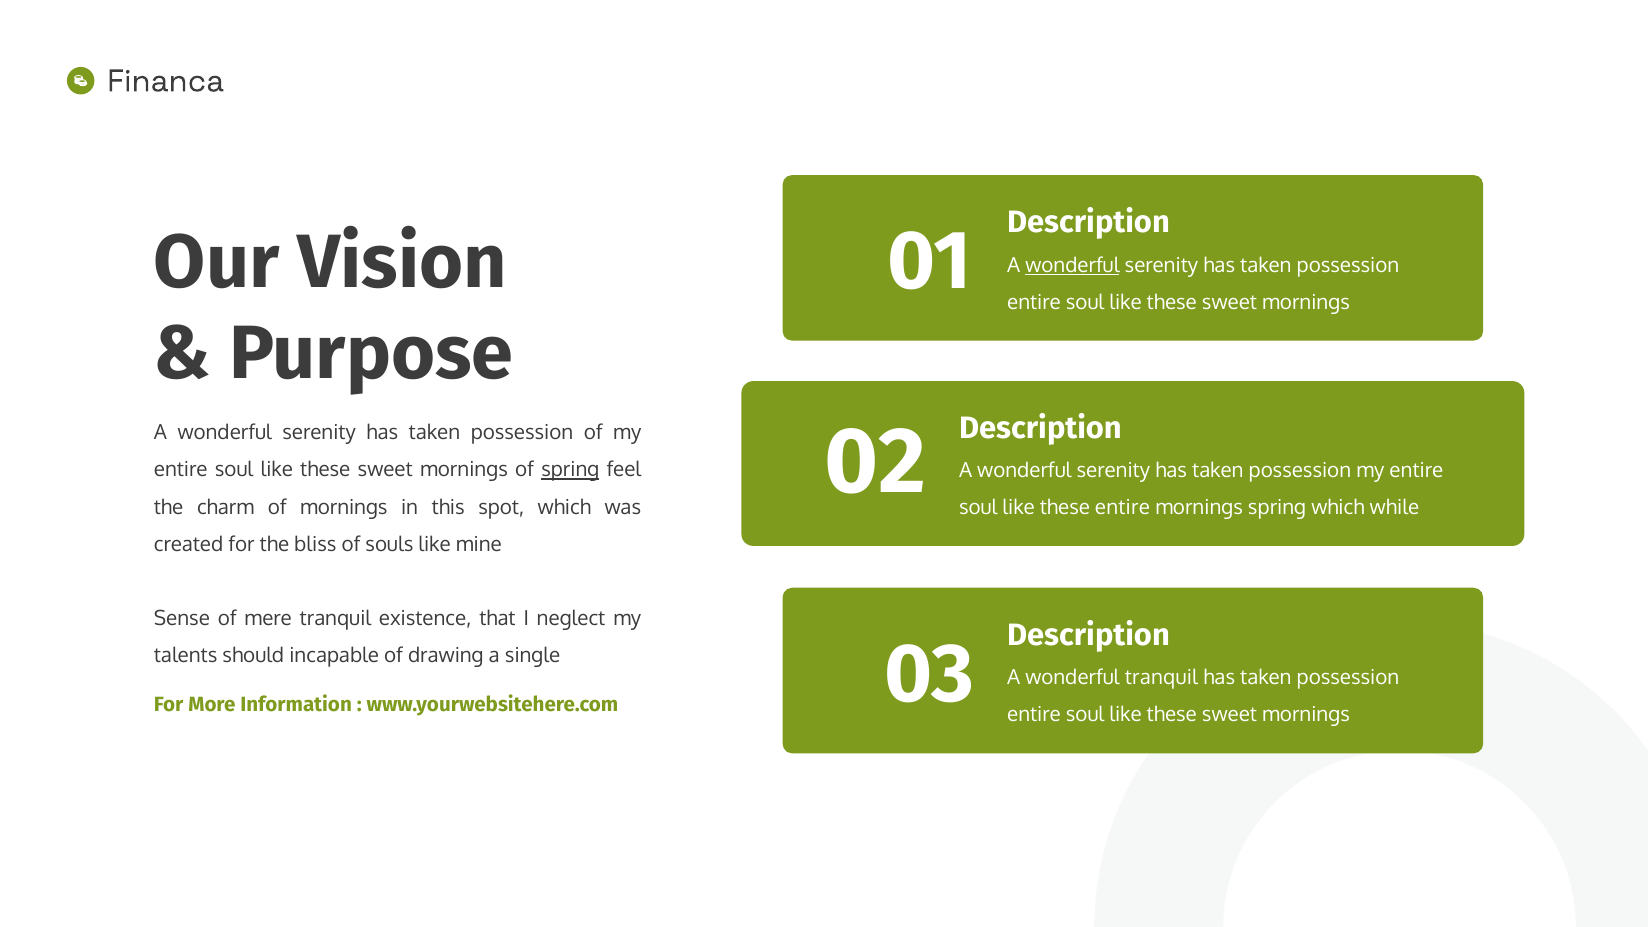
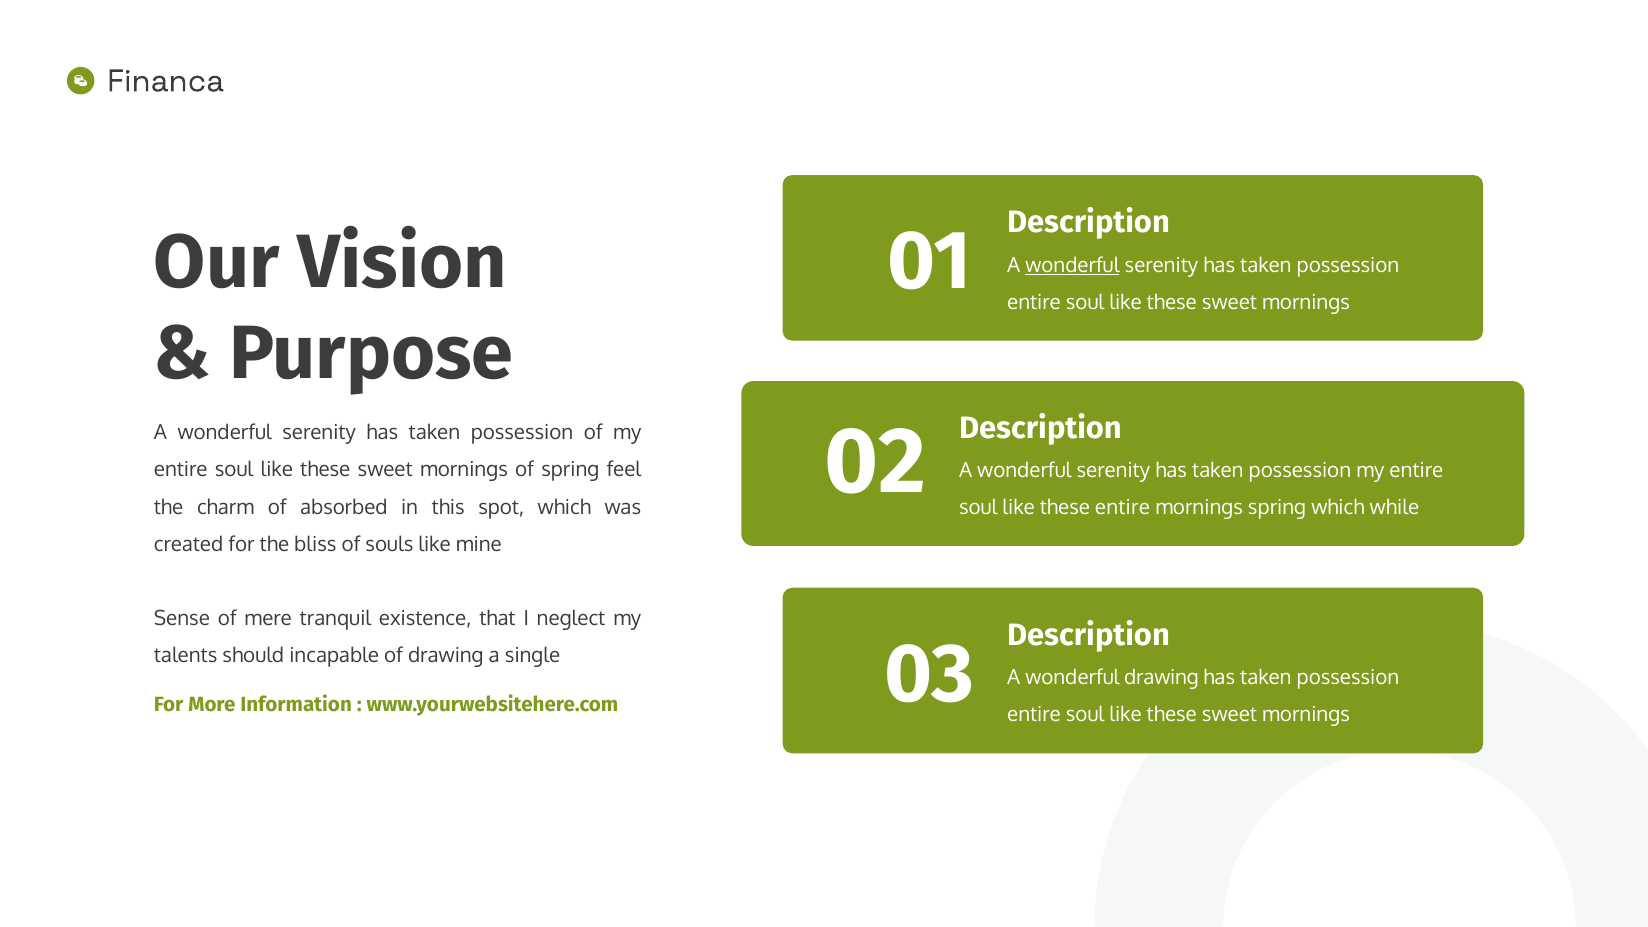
spring at (570, 470) underline: present -> none
of mornings: mornings -> absorbed
wonderful tranquil: tranquil -> drawing
